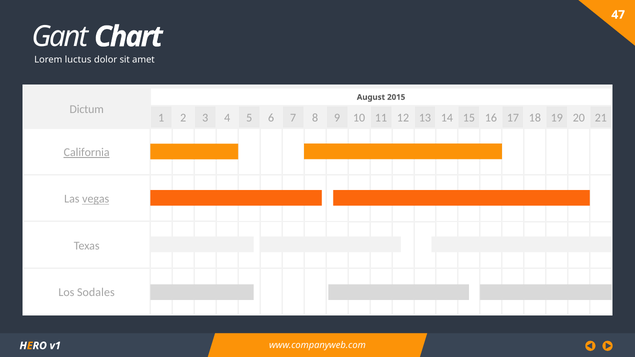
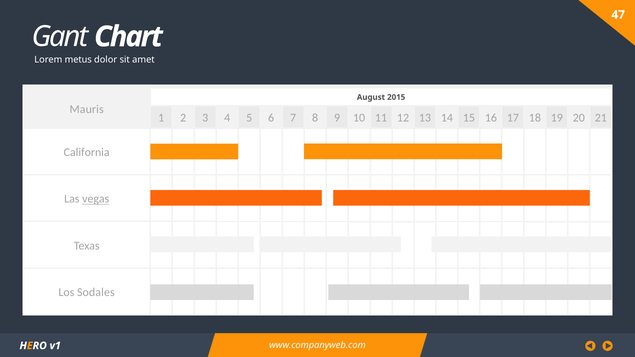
luctus: luctus -> metus
Dictum: Dictum -> Mauris
California underline: present -> none
